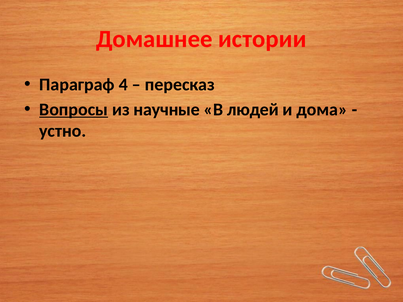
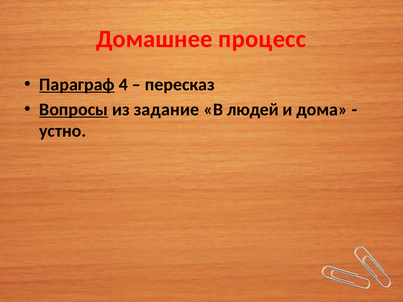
истории: истории -> процесс
Параграф underline: none -> present
научные: научные -> задание
